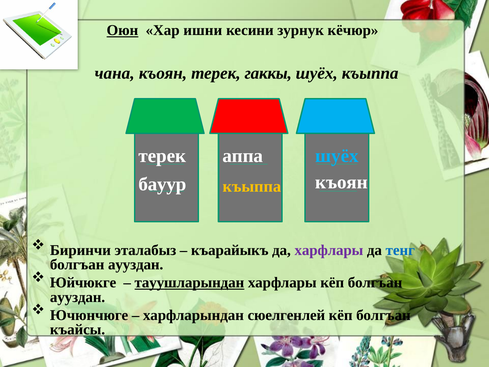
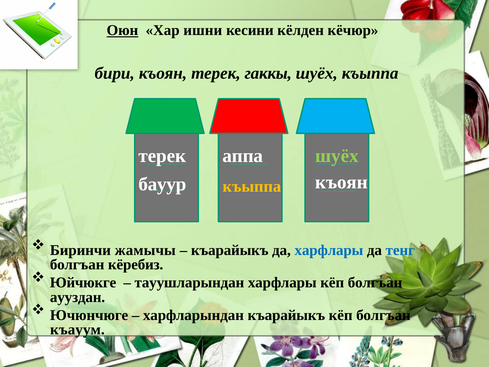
зурнук: зурнук -> кёлден
чана: чана -> бири
шуёх at (337, 156) colour: light blue -> light green
эталабыз: эталабыз -> жамычы
харфлары at (329, 250) colour: purple -> blue
аууздан at (136, 265): аууздан -> кёребиз
тауушларындан underline: present -> none
харфларындан сюелгенлей: сюелгенлей -> къарайыкъ
къайсы: къайсы -> къауум
